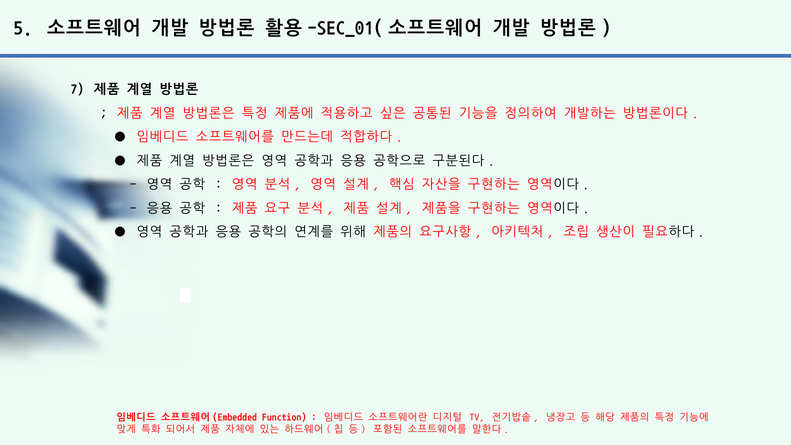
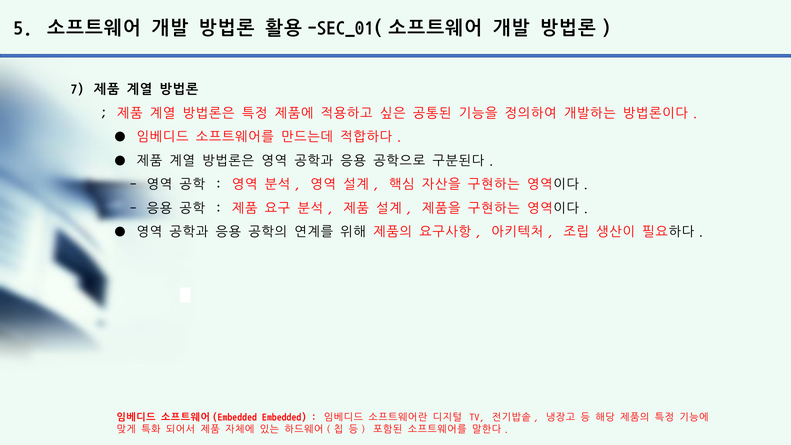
Function at (284, 417): Function -> Embedded
